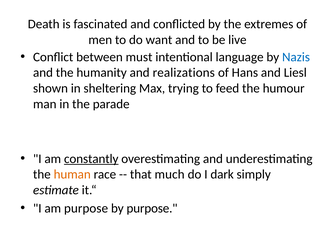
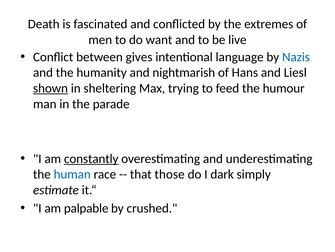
must: must -> gives
realizations: realizations -> nightmarish
shown underline: none -> present
human colour: orange -> blue
much: much -> those
am purpose: purpose -> palpable
by purpose: purpose -> crushed
